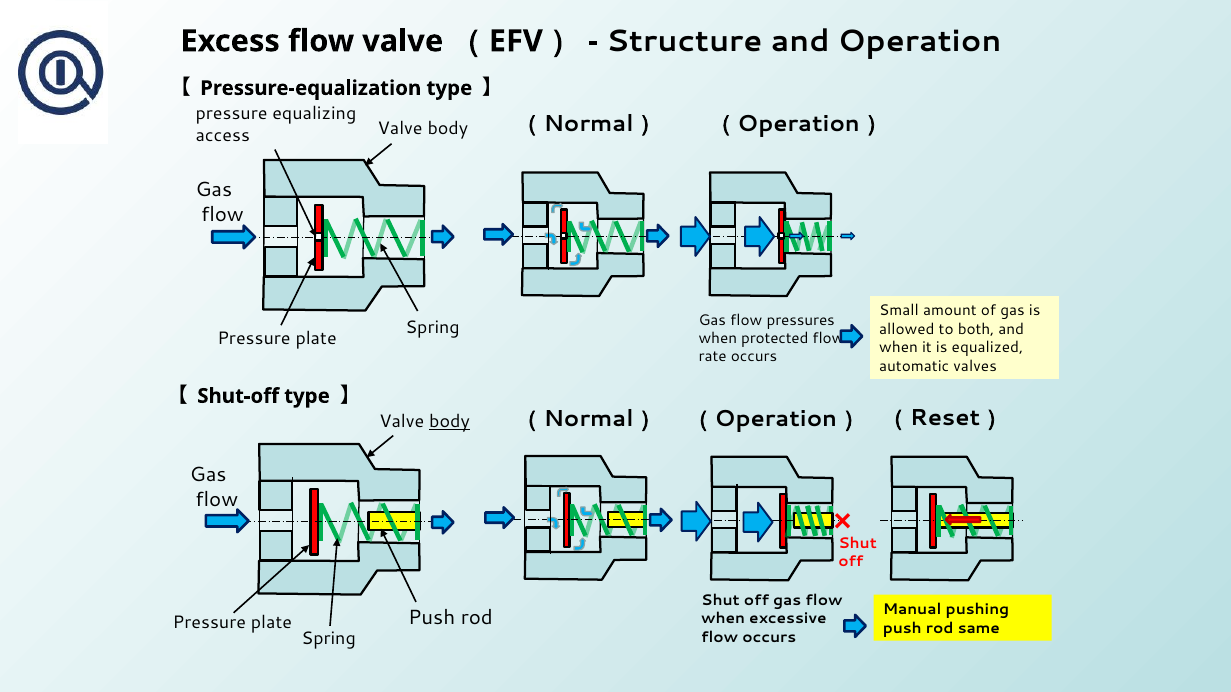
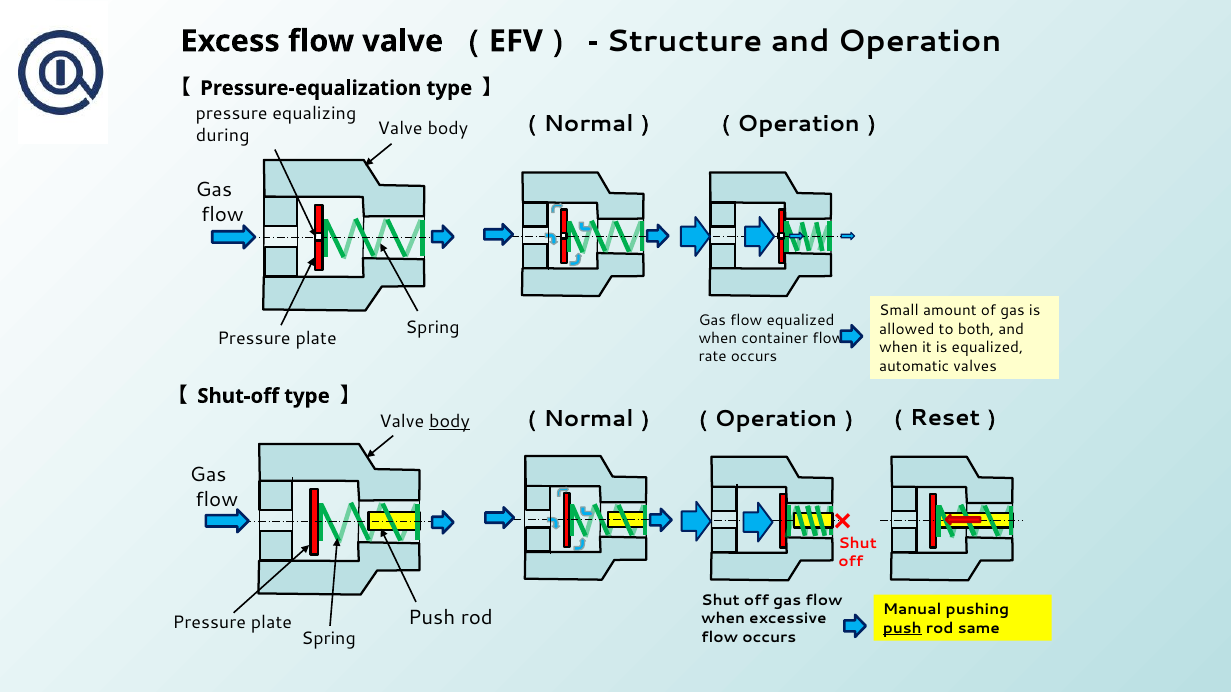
access: access -> during
flow pressures: pressures -> equalized
protected: protected -> container
push at (902, 628) underline: none -> present
